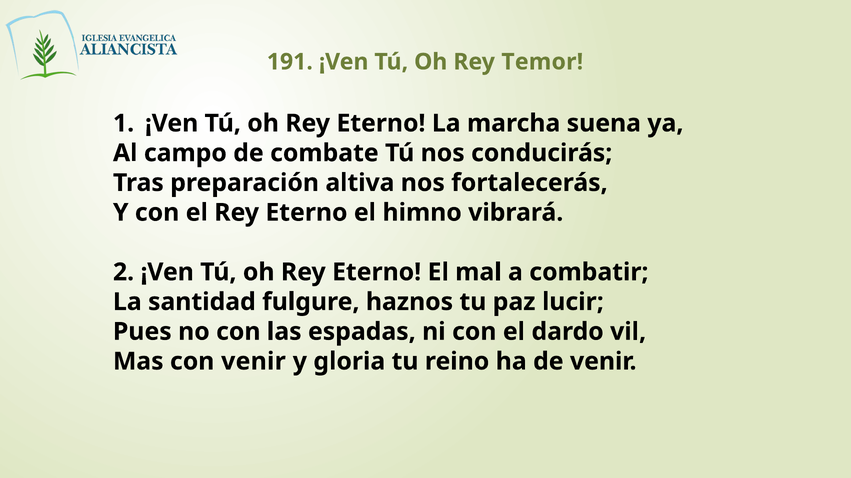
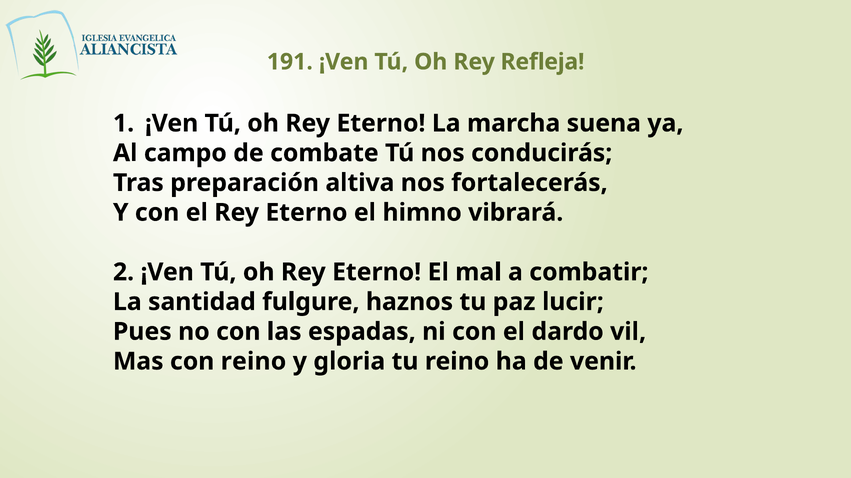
Temor: Temor -> Refleja
con venir: venir -> reino
